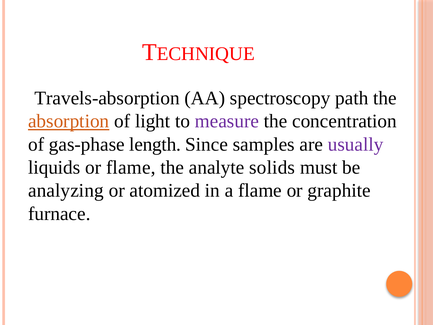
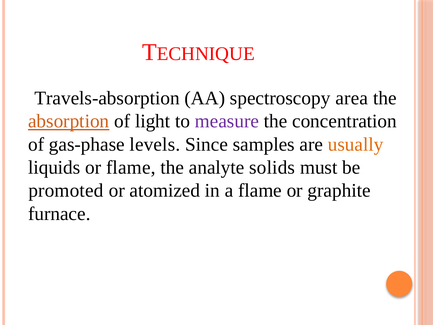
path: path -> area
length: length -> levels
usually colour: purple -> orange
analyzing: analyzing -> promoted
